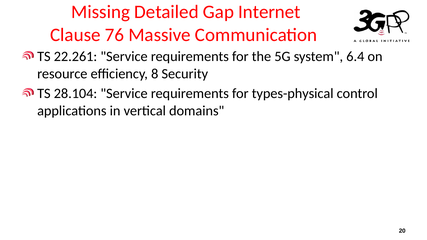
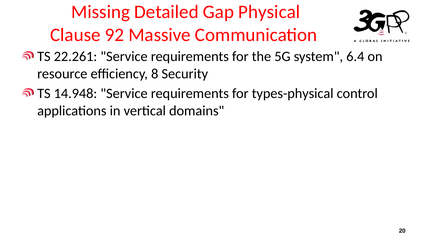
Internet: Internet -> Physical
76: 76 -> 92
28.104: 28.104 -> 14.948
